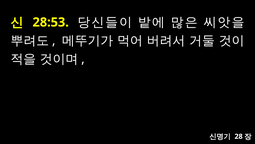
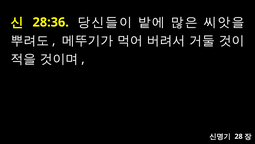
28:53: 28:53 -> 28:36
